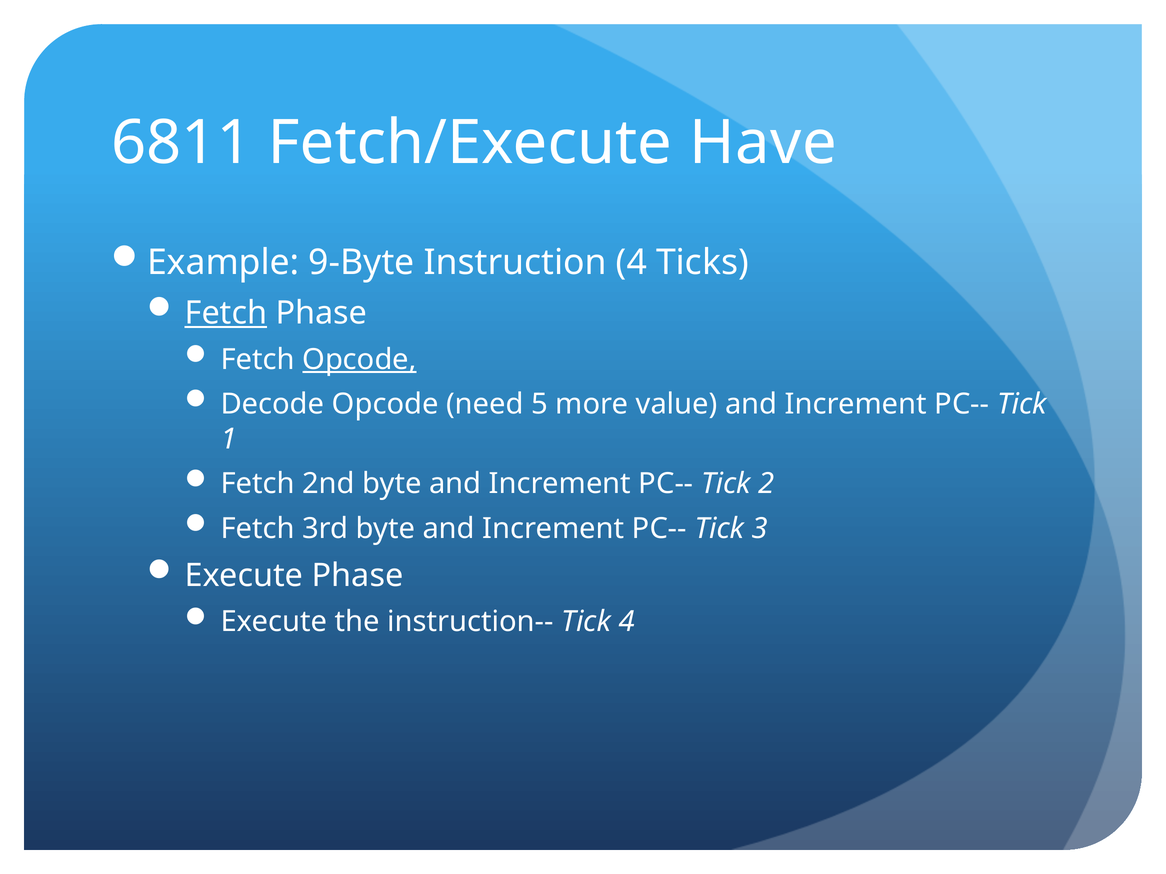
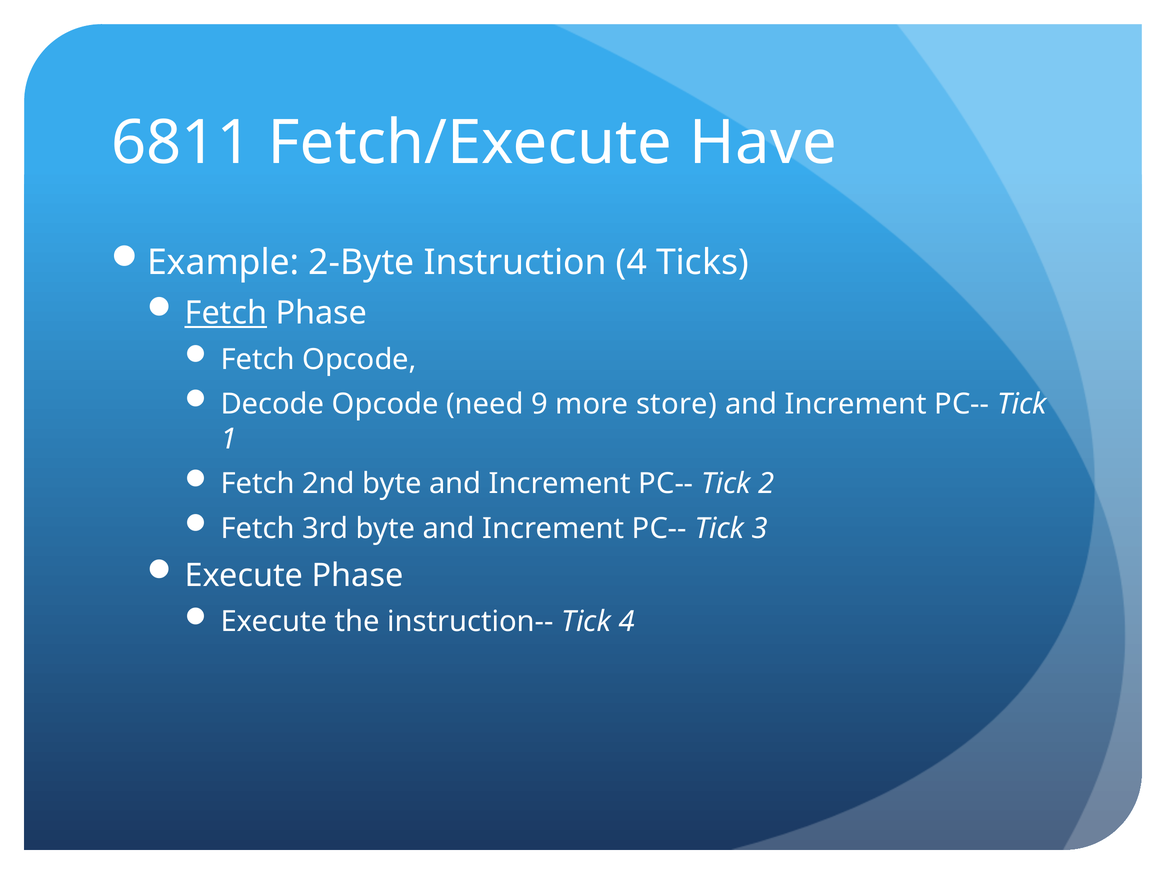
9-Byte: 9-Byte -> 2-Byte
Opcode at (360, 360) underline: present -> none
5: 5 -> 9
value: value -> store
